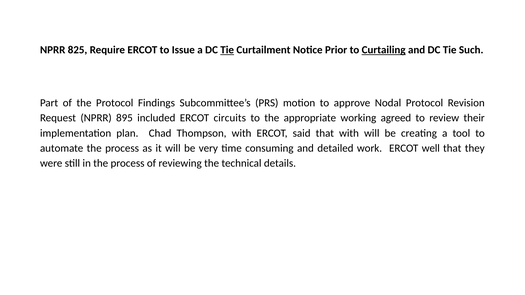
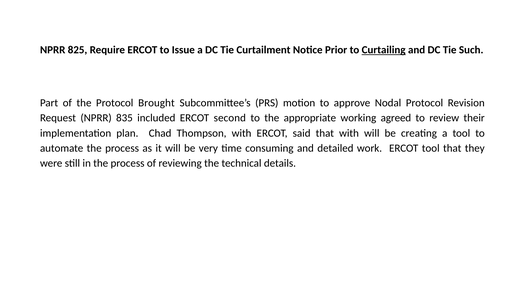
Tie at (227, 50) underline: present -> none
Findings: Findings -> Brought
895: 895 -> 835
circuits: circuits -> second
ERCOT well: well -> tool
